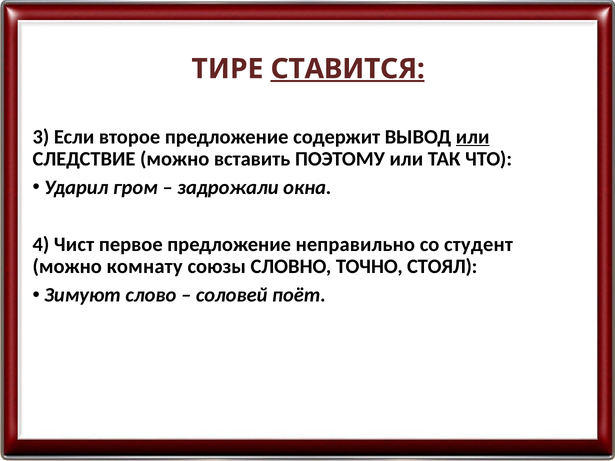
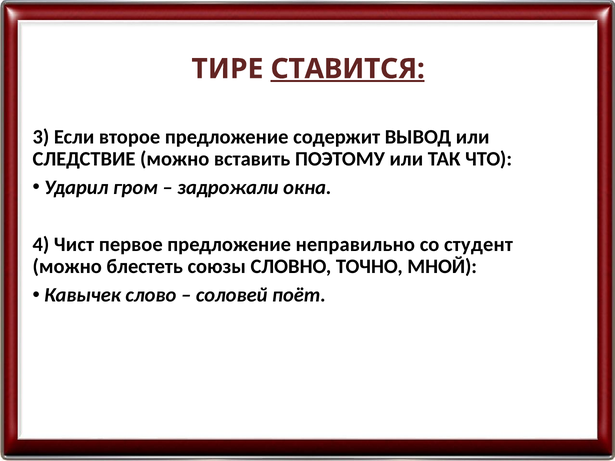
или at (473, 137) underline: present -> none
комнату: комнату -> блестеть
СТОЯЛ: СТОЯЛ -> МНОЙ
Зимуют: Зимуют -> Кавычек
